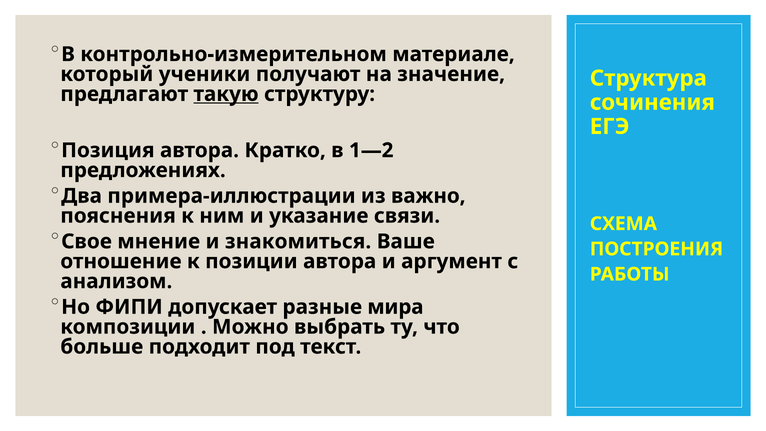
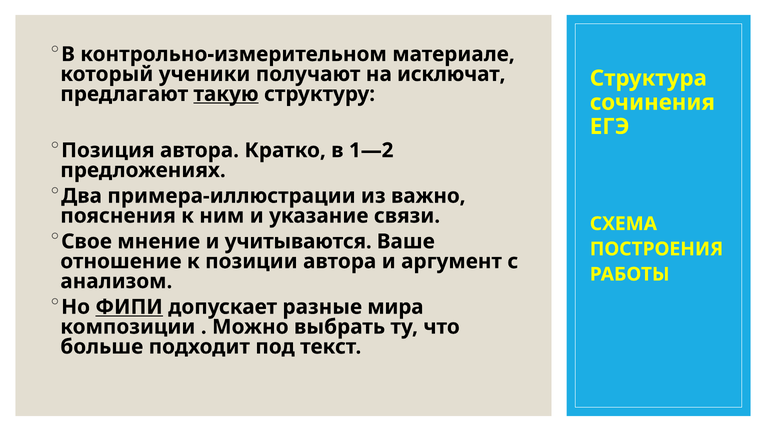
значение: значение -> исключат
знакомиться: знакомиться -> учитываются
ФИПИ underline: none -> present
